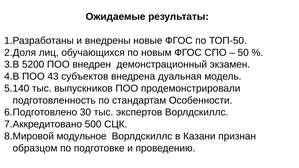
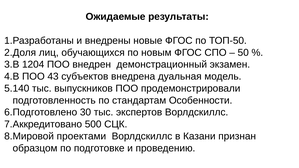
5200: 5200 -> 1204
модульное: модульное -> проектами
